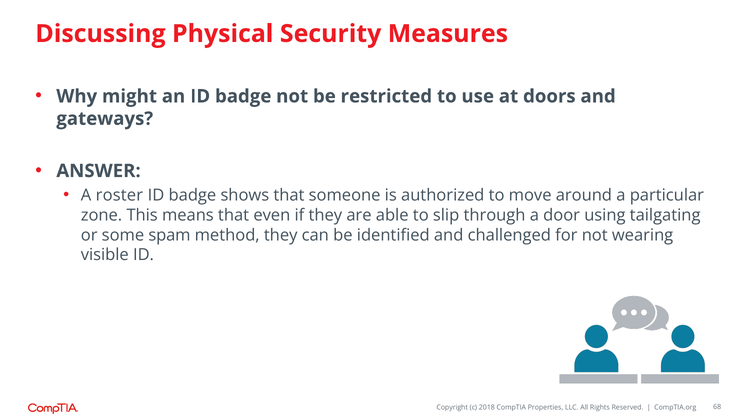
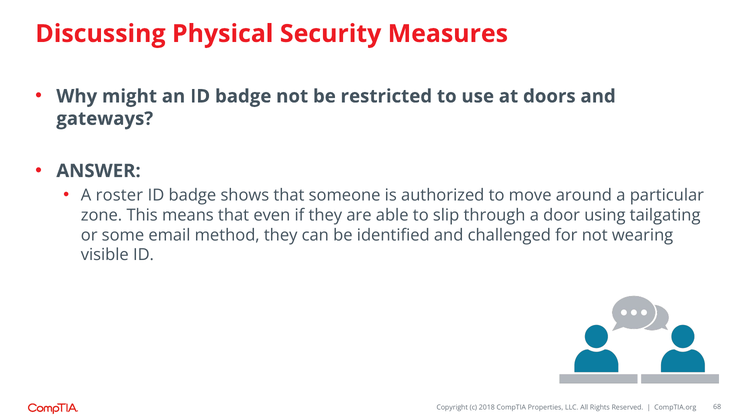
spam: spam -> email
